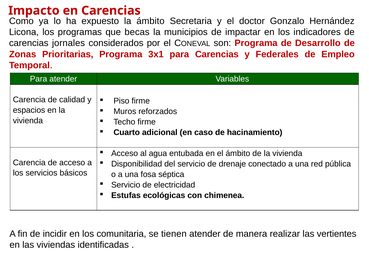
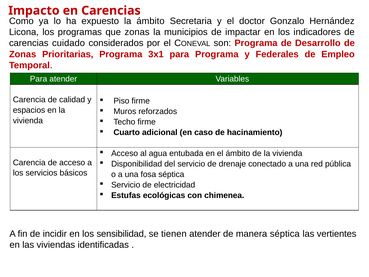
que becas: becas -> zonas
jornales: jornales -> cuidado
para Carencias: Carencias -> Programa
comunitaria: comunitaria -> sensibilidad
manera realizar: realizar -> séptica
